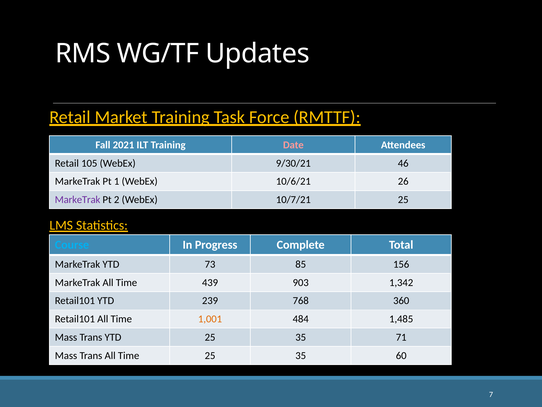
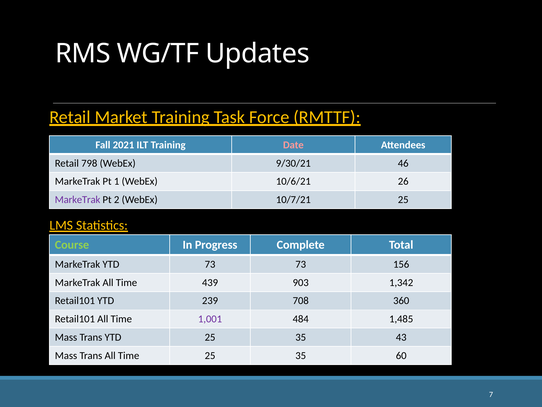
105: 105 -> 798
Course colour: light blue -> light green
73 85: 85 -> 73
768: 768 -> 708
1,001 colour: orange -> purple
71: 71 -> 43
